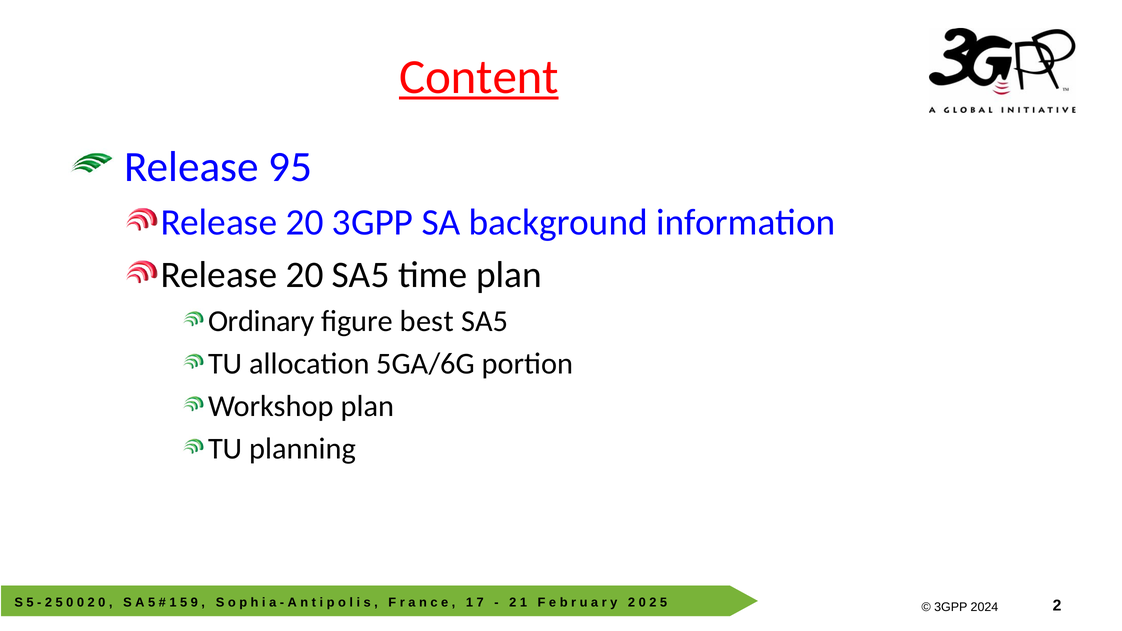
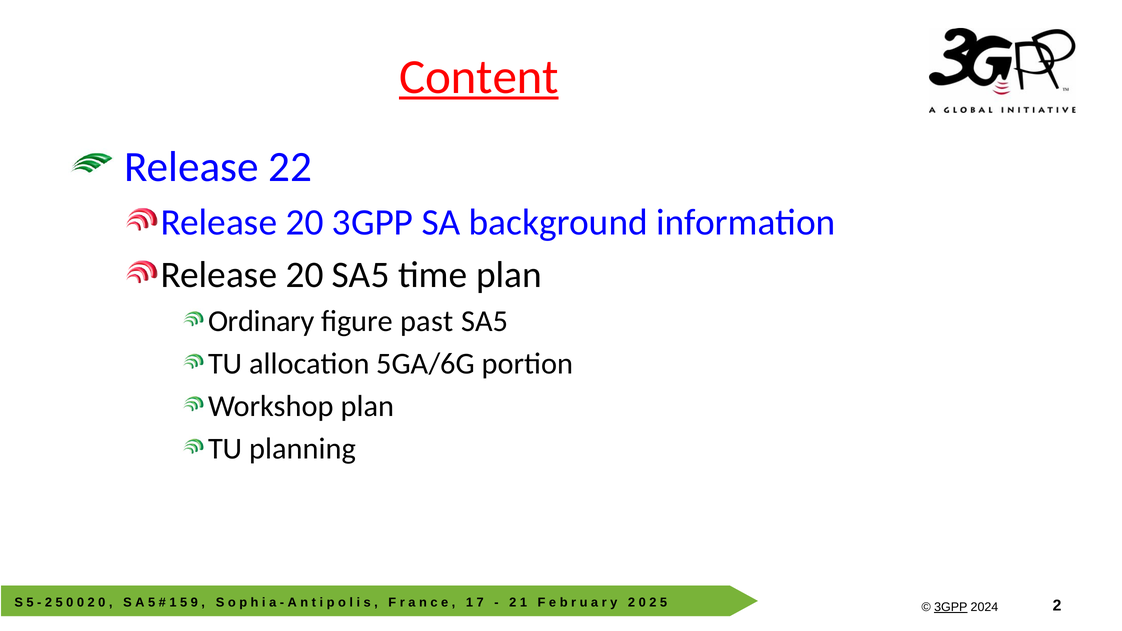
95: 95 -> 22
best: best -> past
3GPP at (951, 607) underline: none -> present
